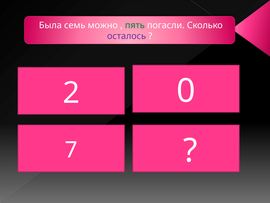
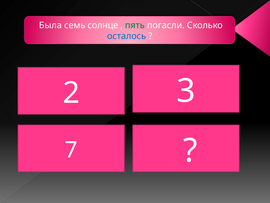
можно: можно -> солнце
осталось colour: purple -> blue
0: 0 -> 3
